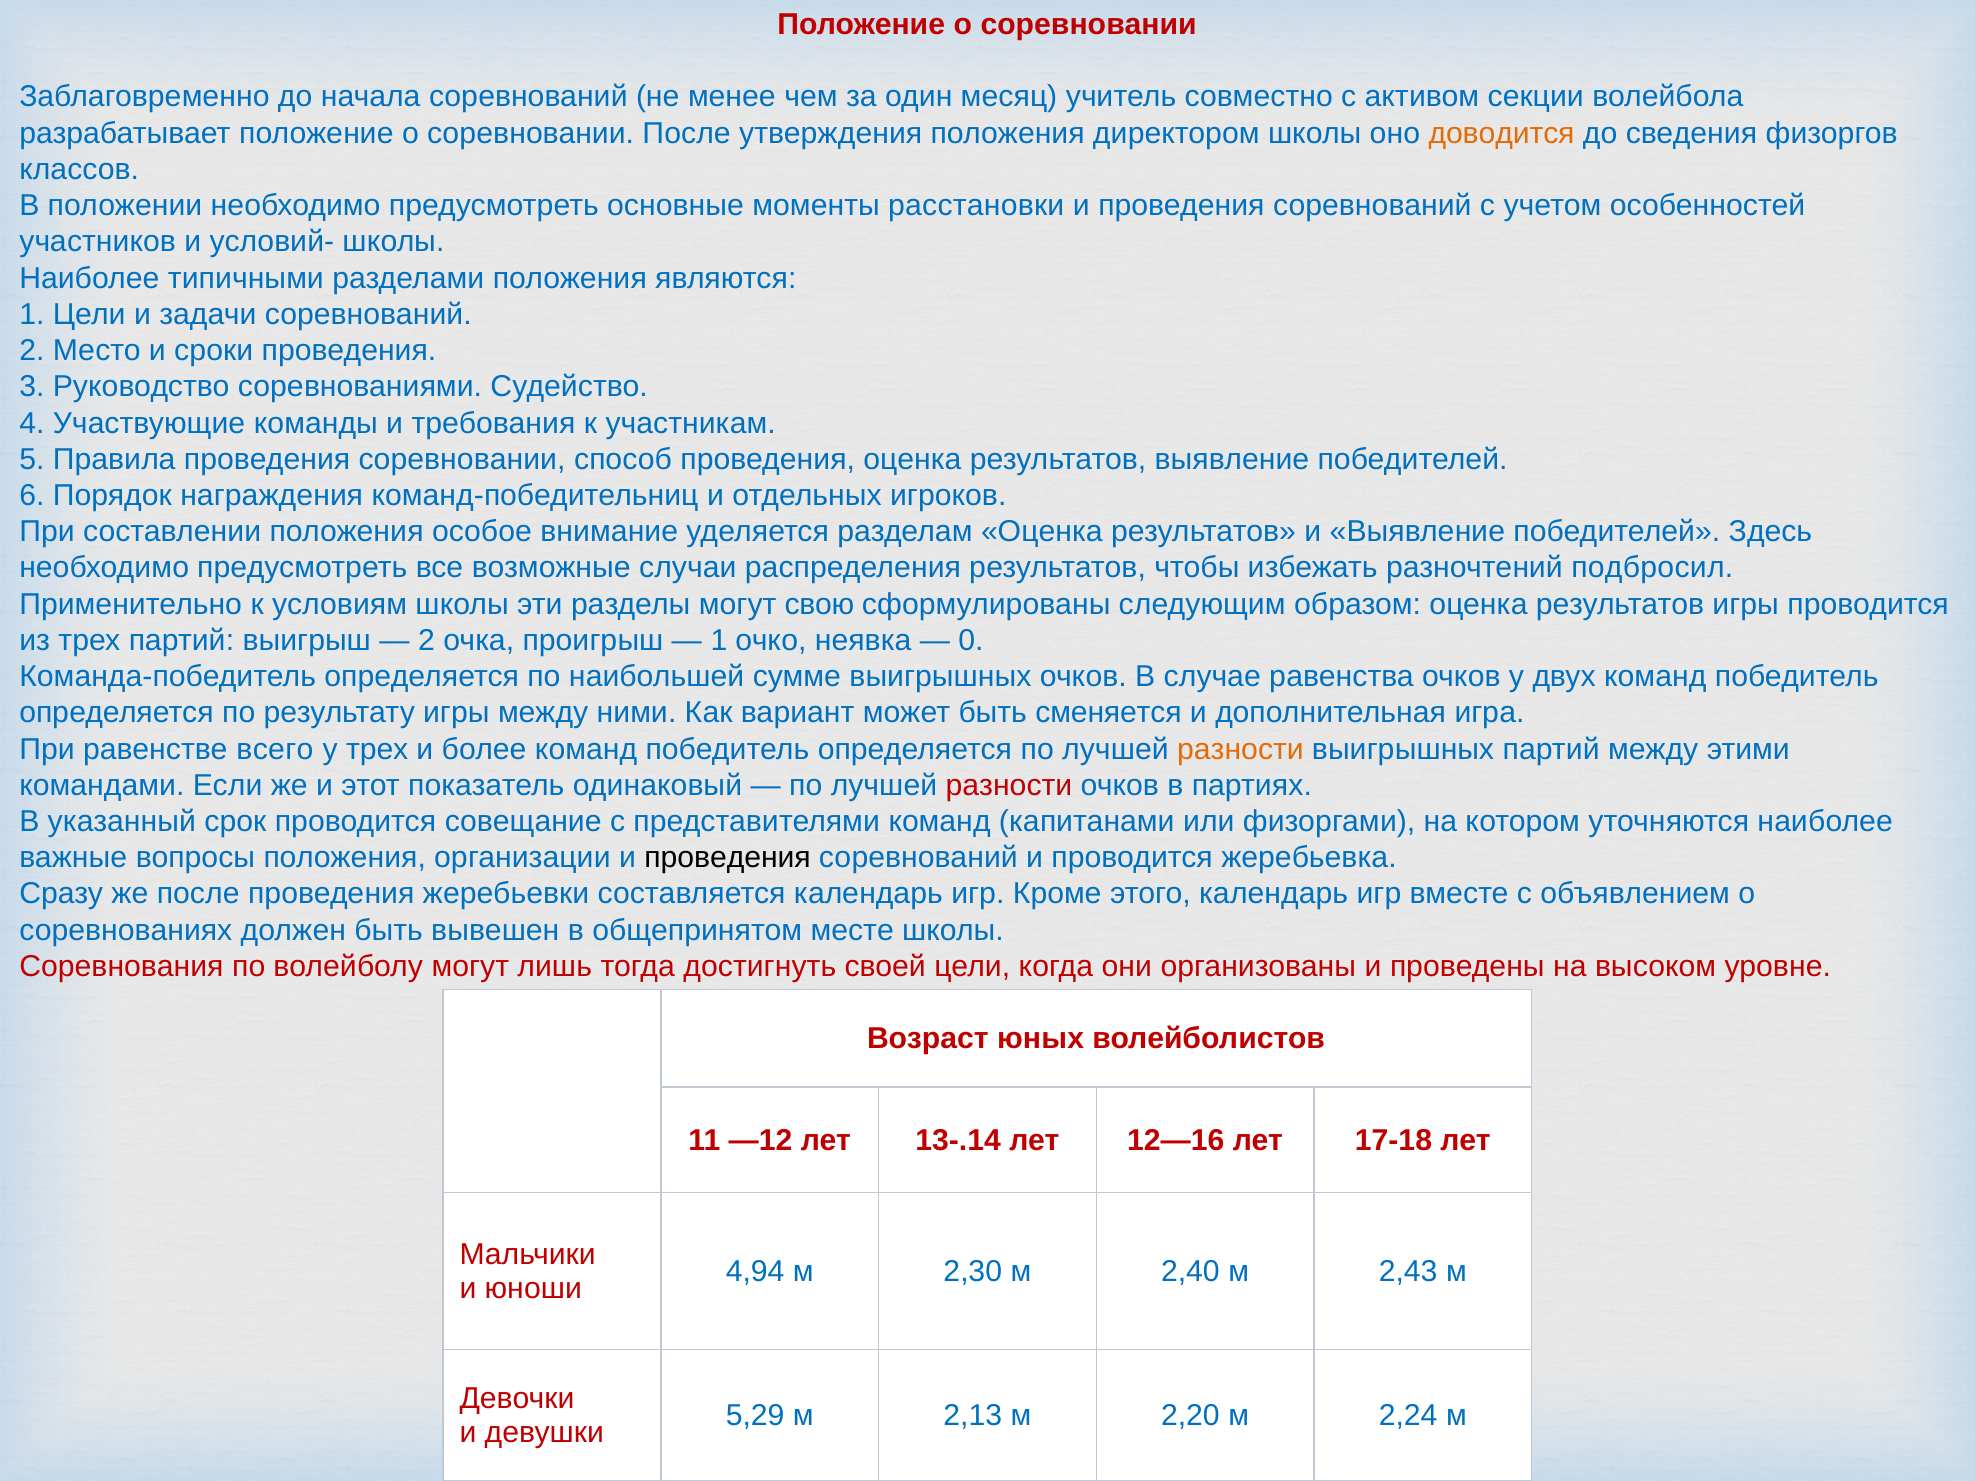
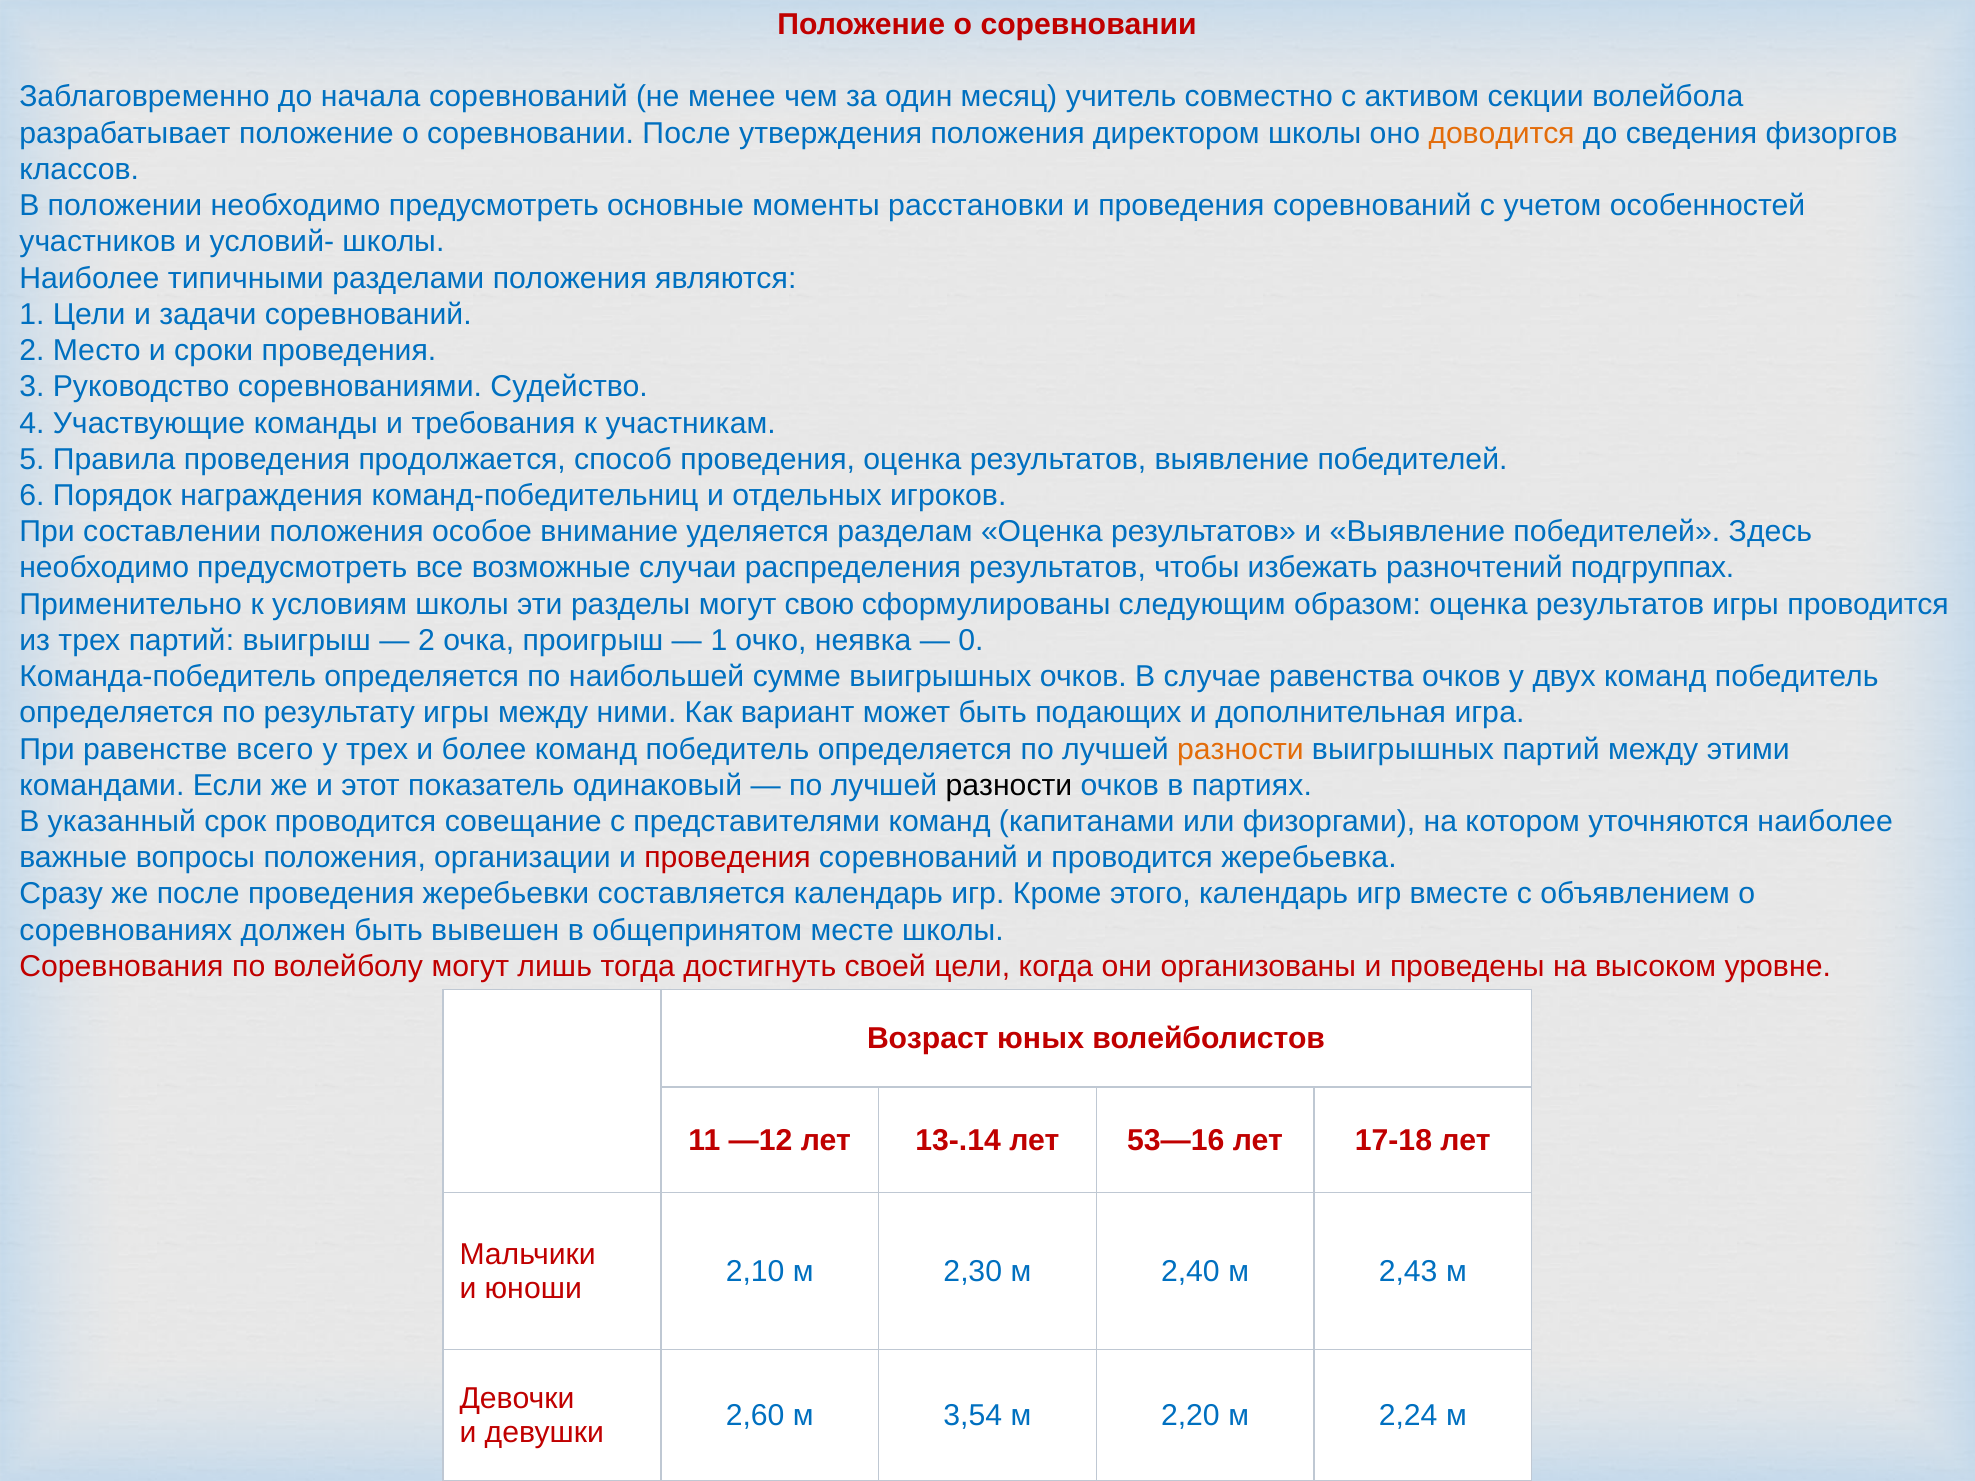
проведения соревновании: соревновании -> продолжается
подбросил: подбросил -> подгруппах
сменяется: сменяется -> подающих
разности at (1009, 785) colour: red -> black
проведения at (728, 858) colour: black -> red
12—16: 12—16 -> 53—16
4,94: 4,94 -> 2,10
5,29: 5,29 -> 2,60
2,13: 2,13 -> 3,54
